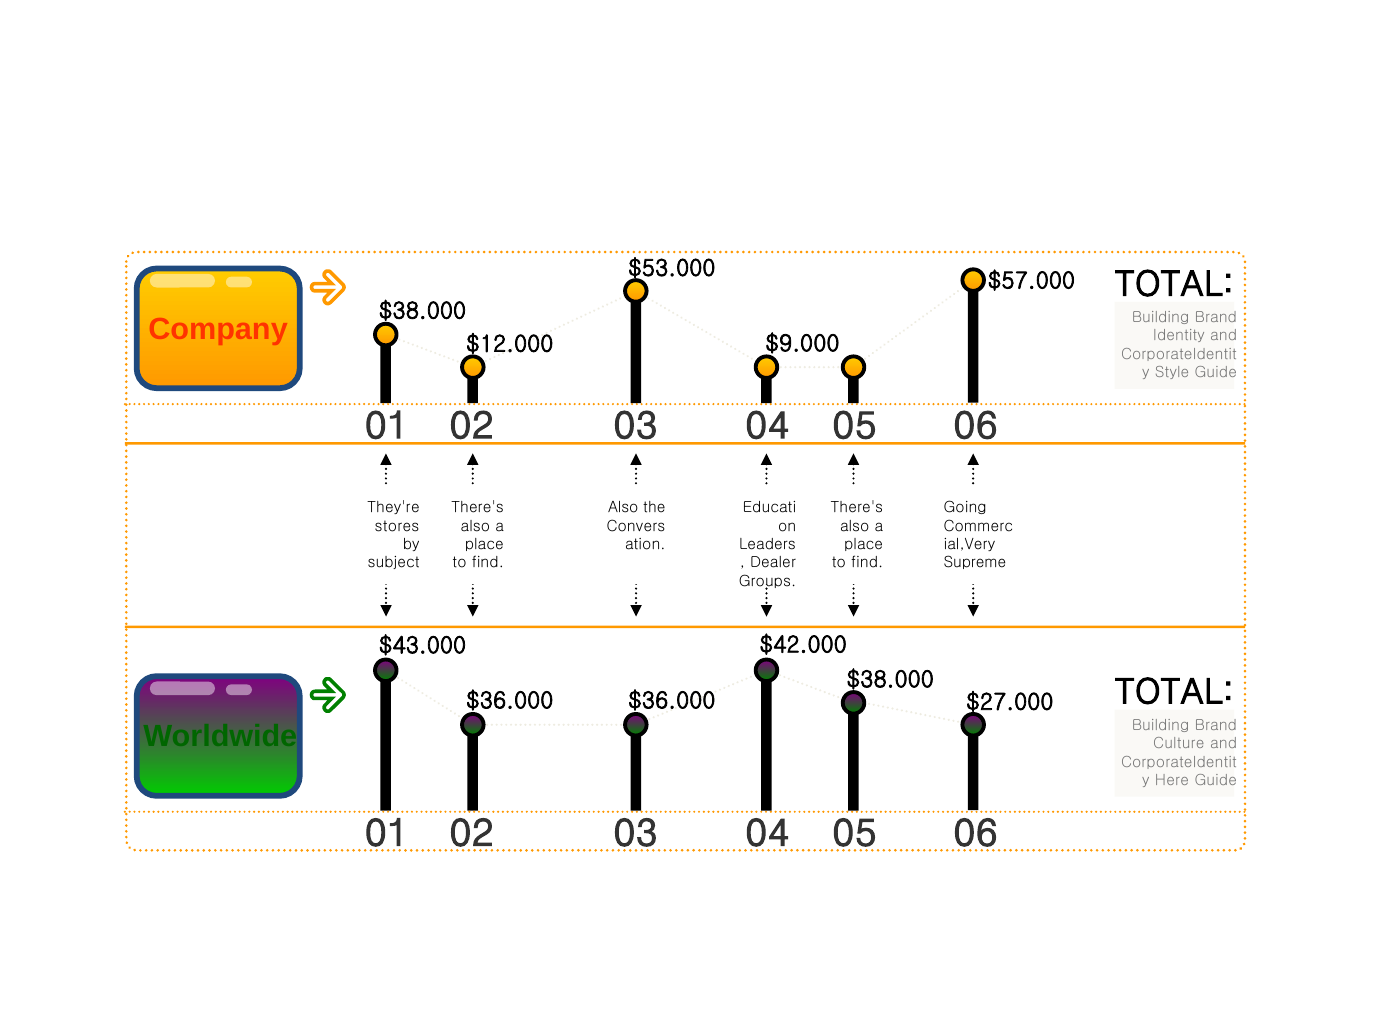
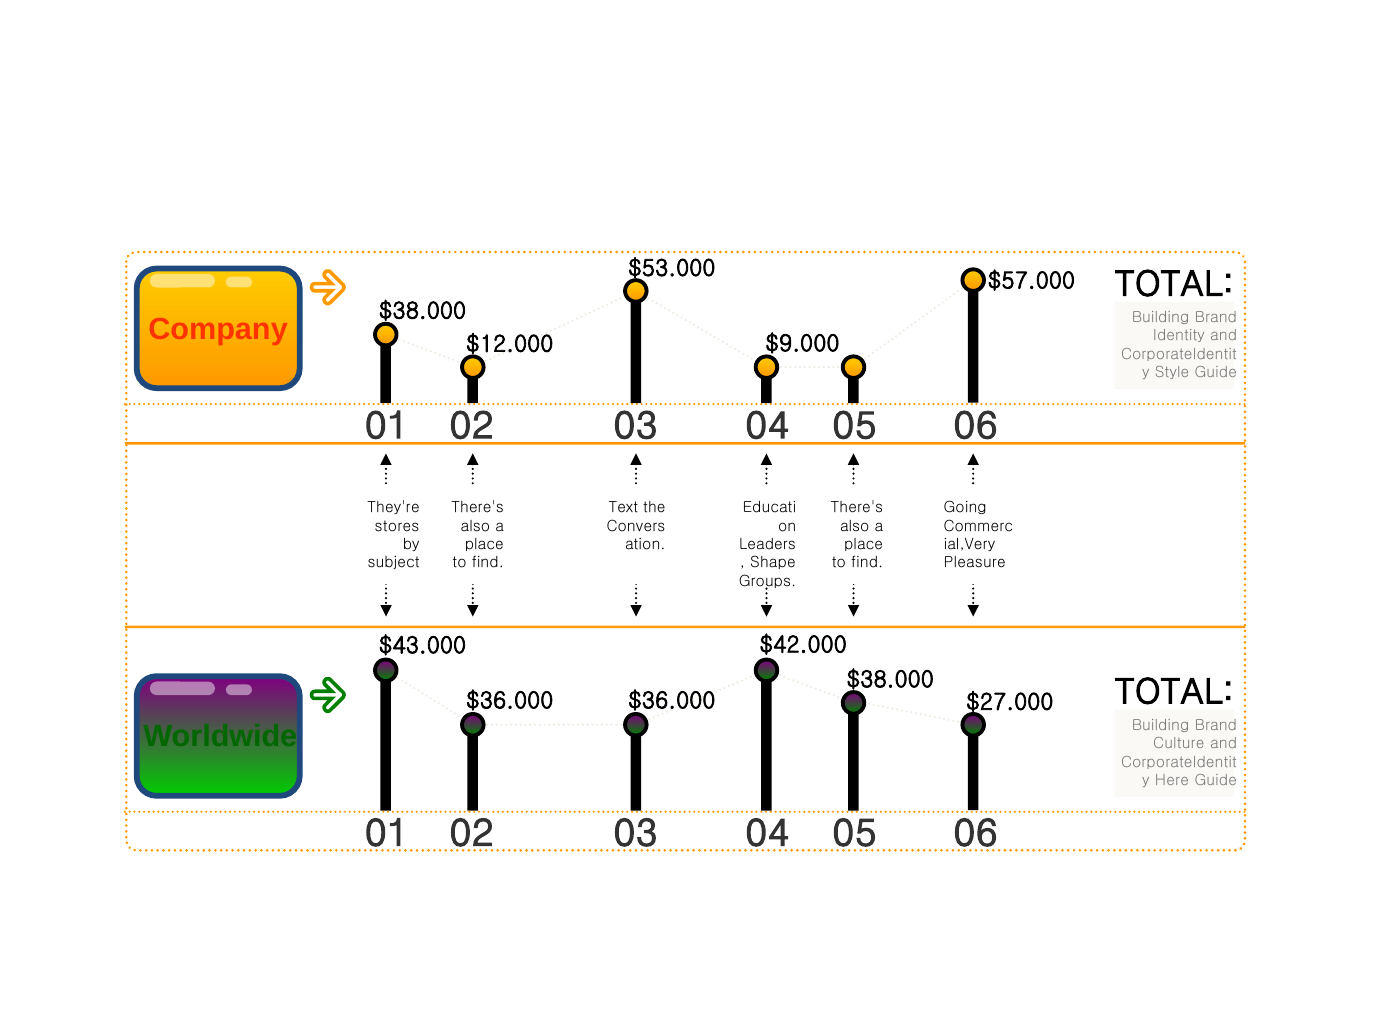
Also at (623, 507): Also -> Text
Dealer: Dealer -> Shape
Supreme: Supreme -> Pleasure
